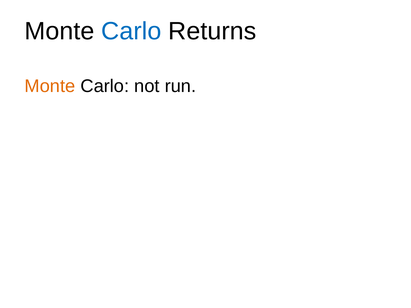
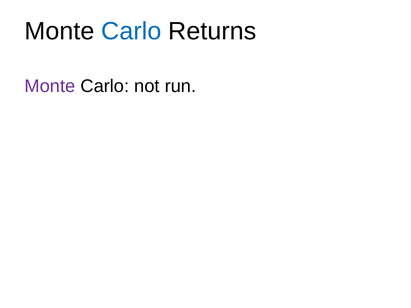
Monte at (50, 86) colour: orange -> purple
